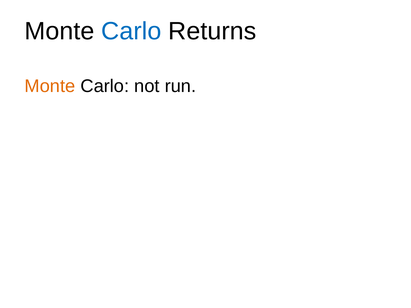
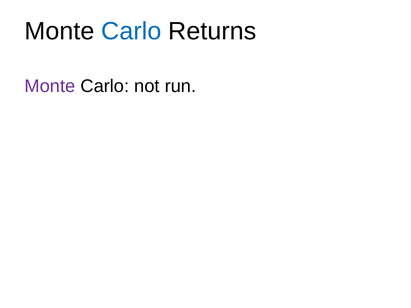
Monte at (50, 86) colour: orange -> purple
